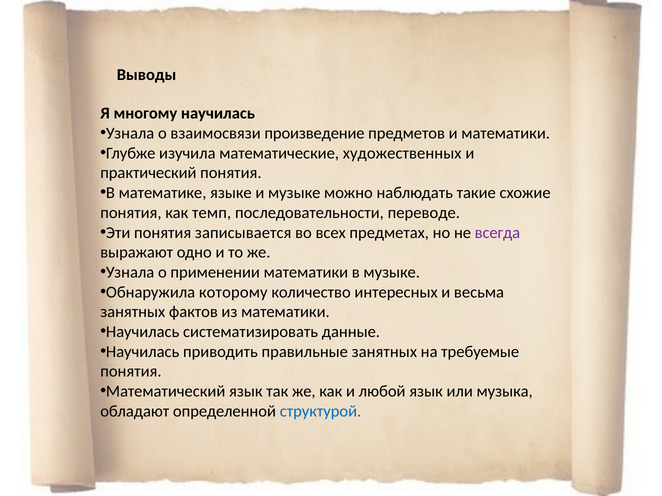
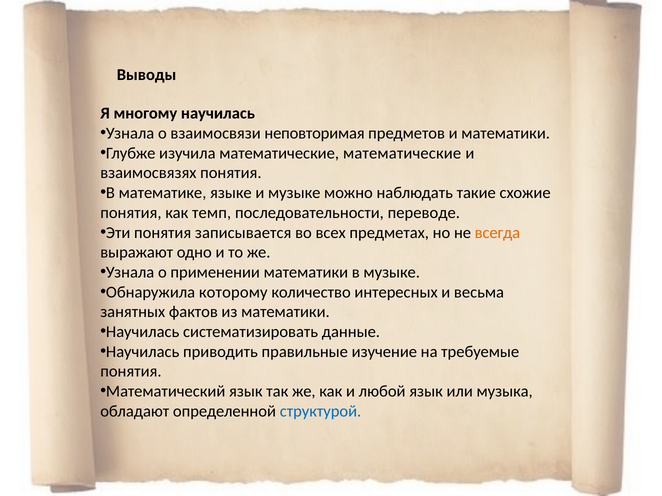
произведение: произведение -> неповторимая
математические художественных: художественных -> математические
практический: практический -> взаимосвязях
всегда colour: purple -> orange
правильные занятных: занятных -> изучение
